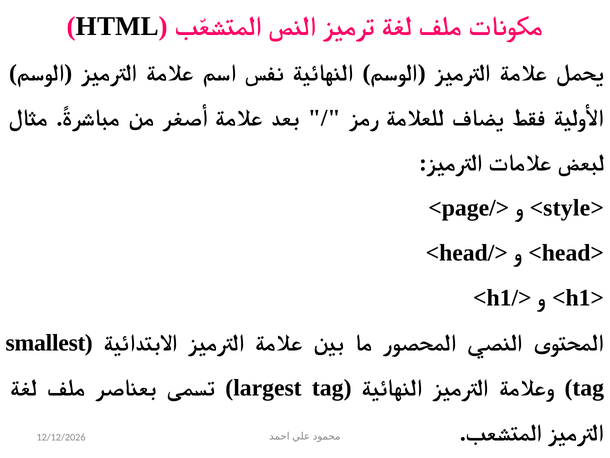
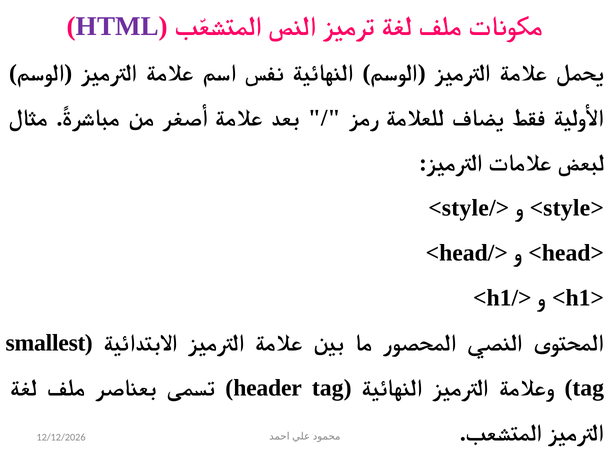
HTML colour: black -> purple
page at (465, 208): page -> style
largest: largest -> header
